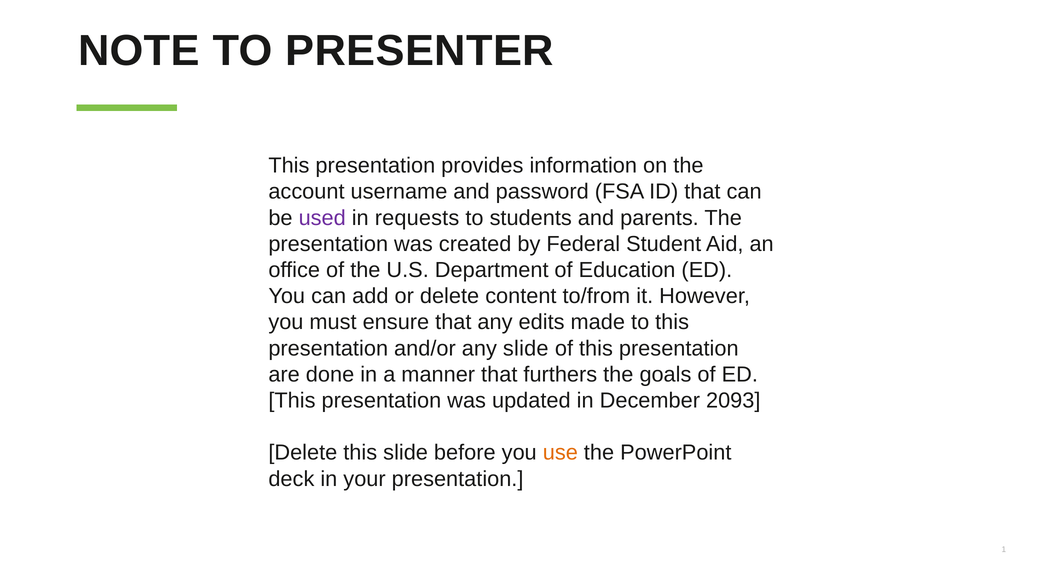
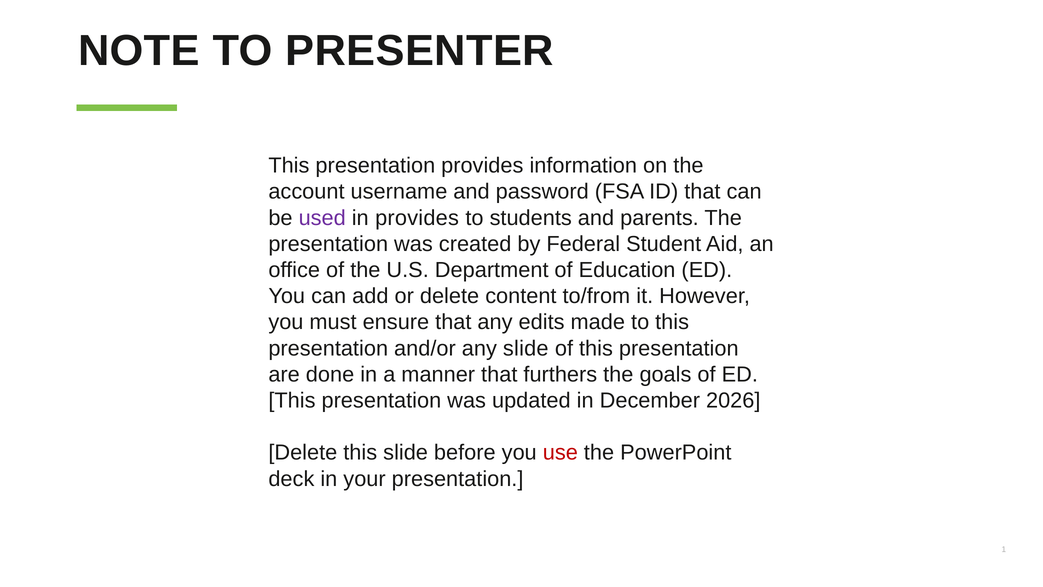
in requests: requests -> provides
2093: 2093 -> 2026
use colour: orange -> red
